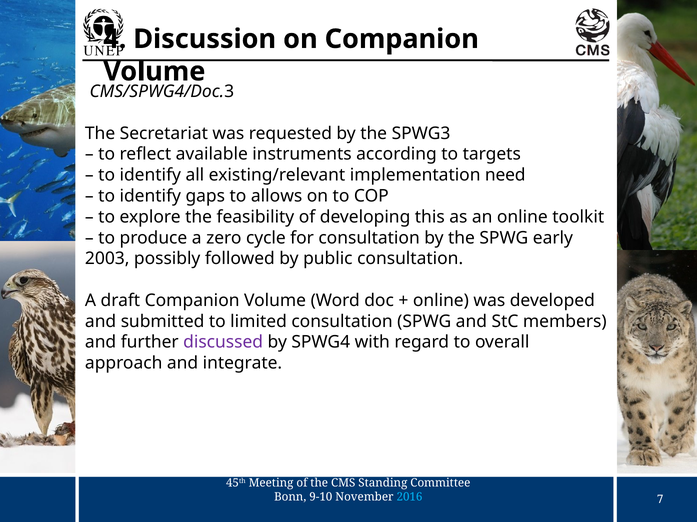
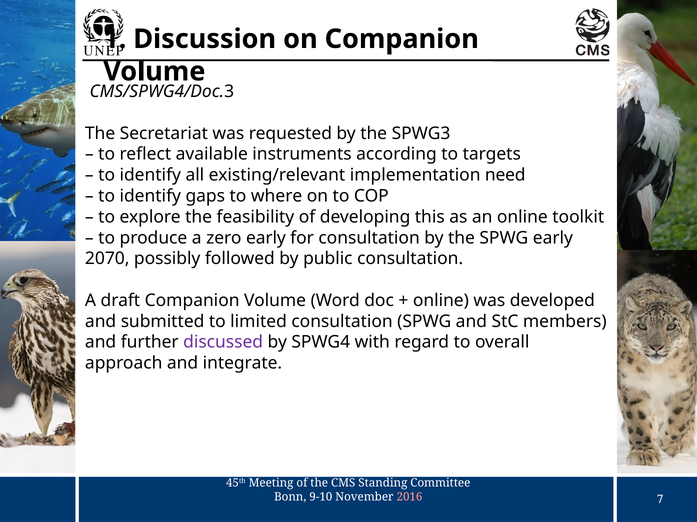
4: 4 -> 1
allows: allows -> where
zero cycle: cycle -> early
2003: 2003 -> 2070
2016 colour: light blue -> pink
